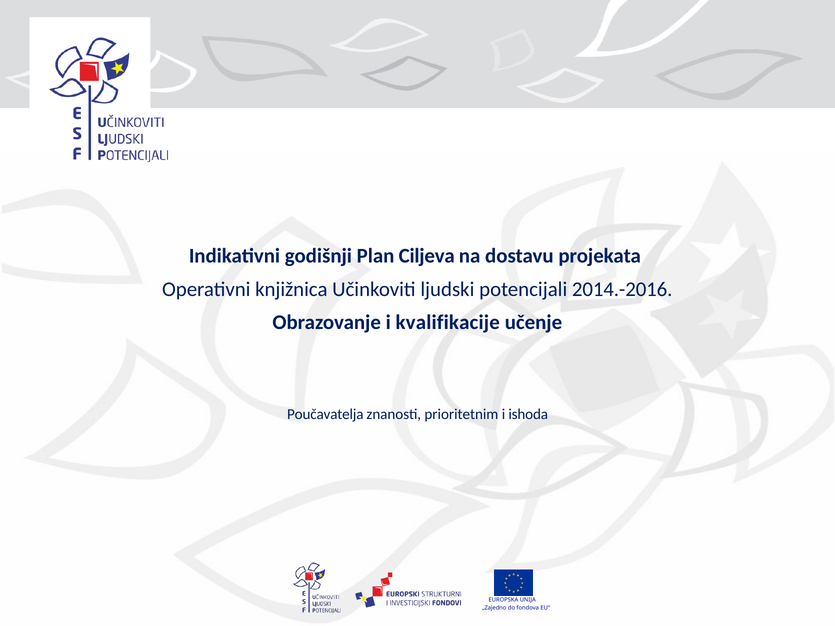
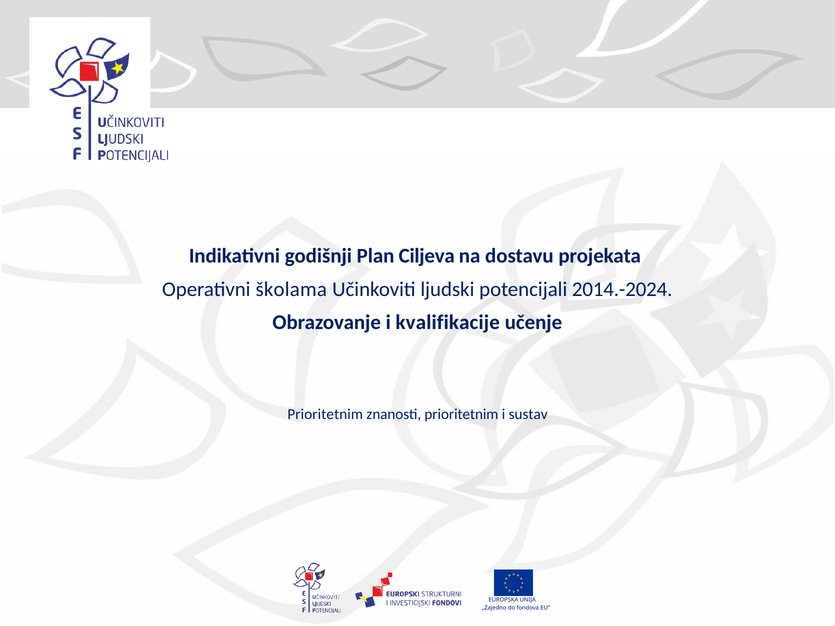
knjižnica: knjižnica -> školama
2014.-2016: 2014.-2016 -> 2014.-2024
Poučavatelja at (325, 414): Poučavatelja -> Prioritetnim
ishoda: ishoda -> sustav
